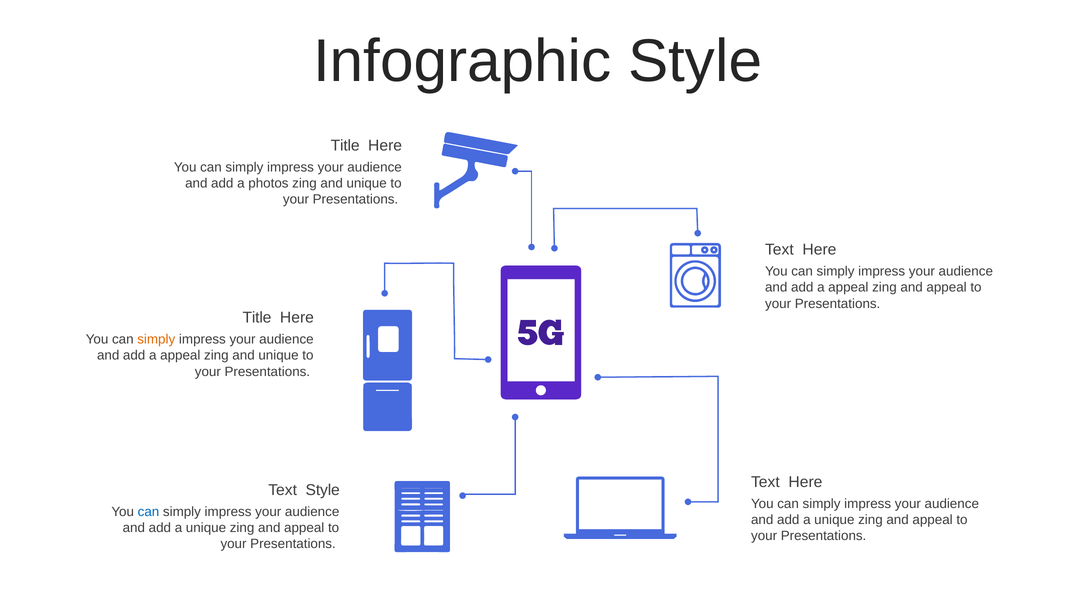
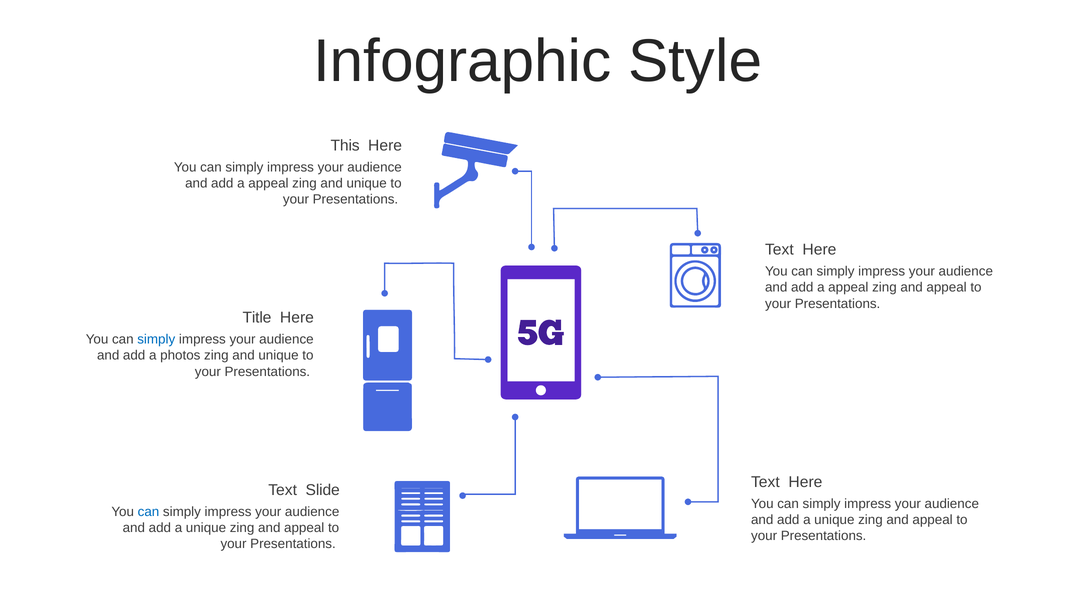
Title at (345, 146): Title -> This
photos at (268, 184): photos -> appeal
simply at (156, 340) colour: orange -> blue
appeal at (180, 356): appeal -> photos
Text Style: Style -> Slide
